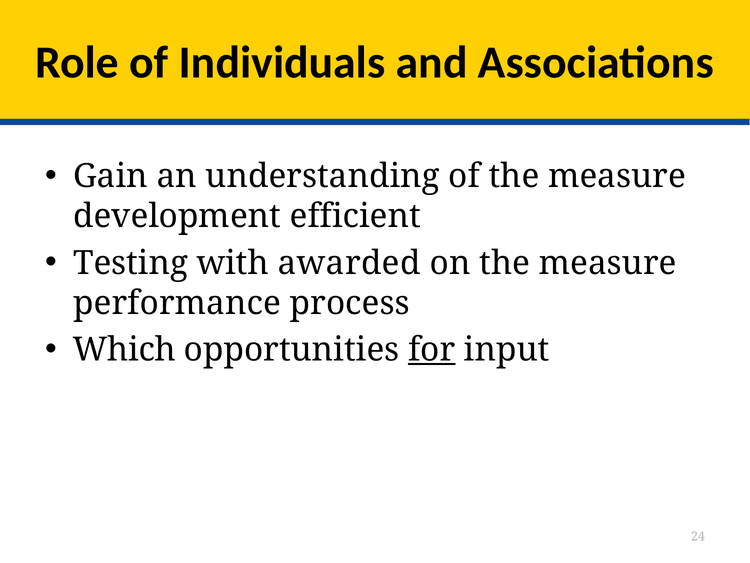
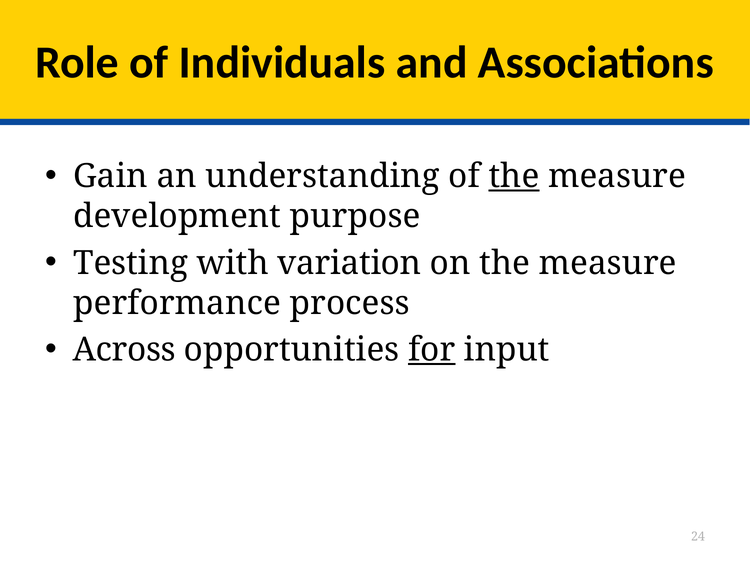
the at (514, 176) underline: none -> present
efficient: efficient -> purpose
awarded: awarded -> variation
Which: Which -> Across
